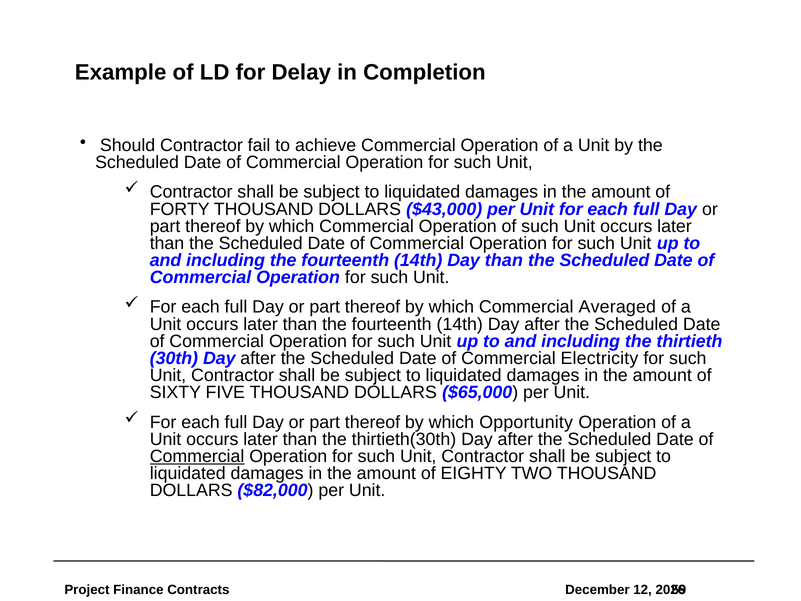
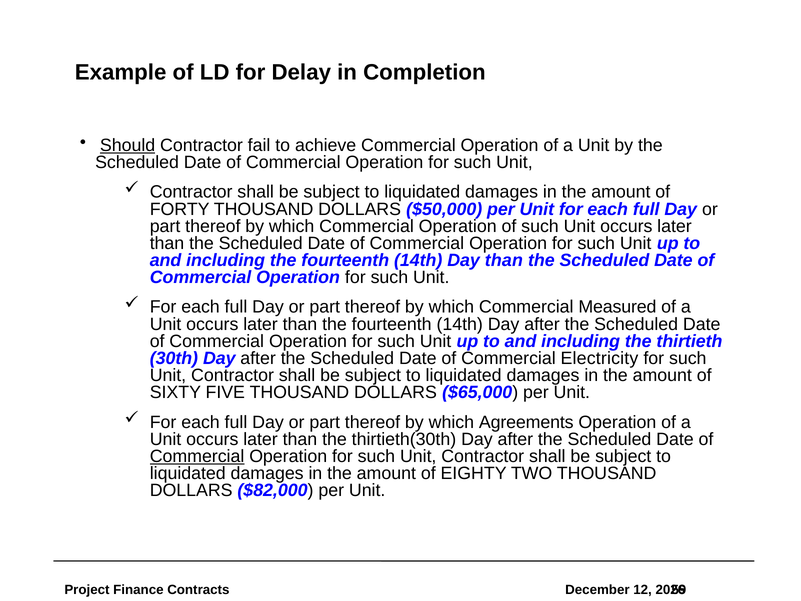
Should underline: none -> present
$43,000: $43,000 -> $50,000
Averaged: Averaged -> Measured
Opportunity: Opportunity -> Agreements
